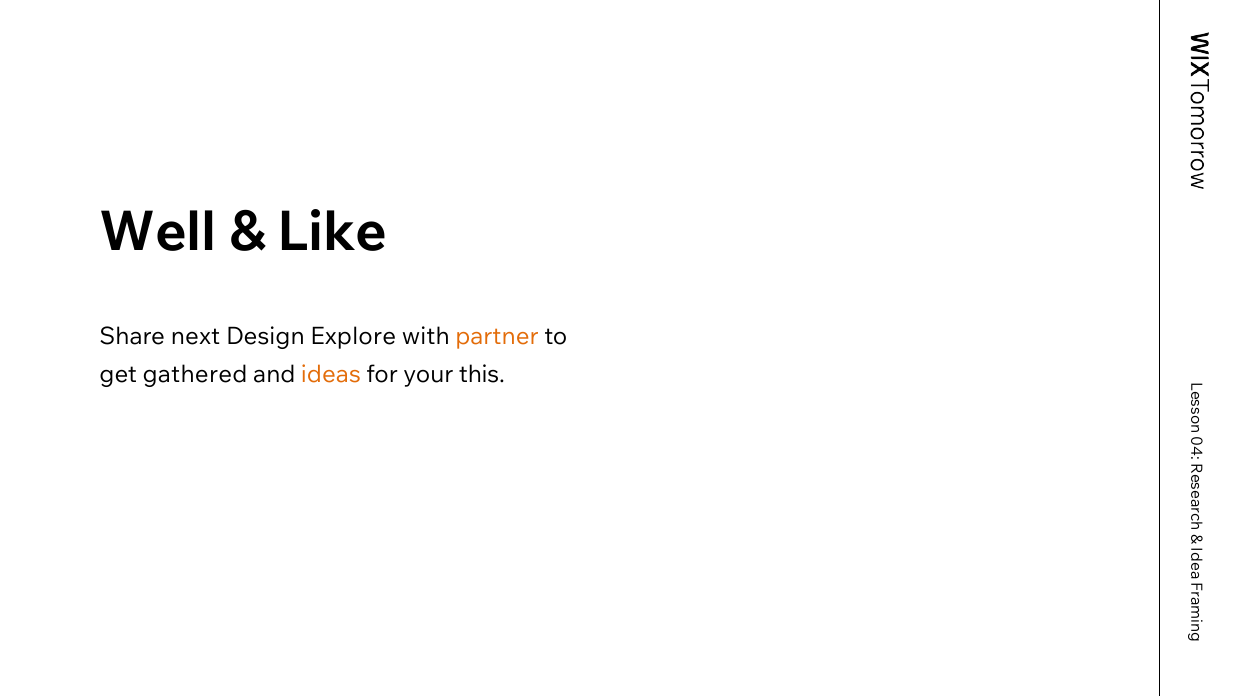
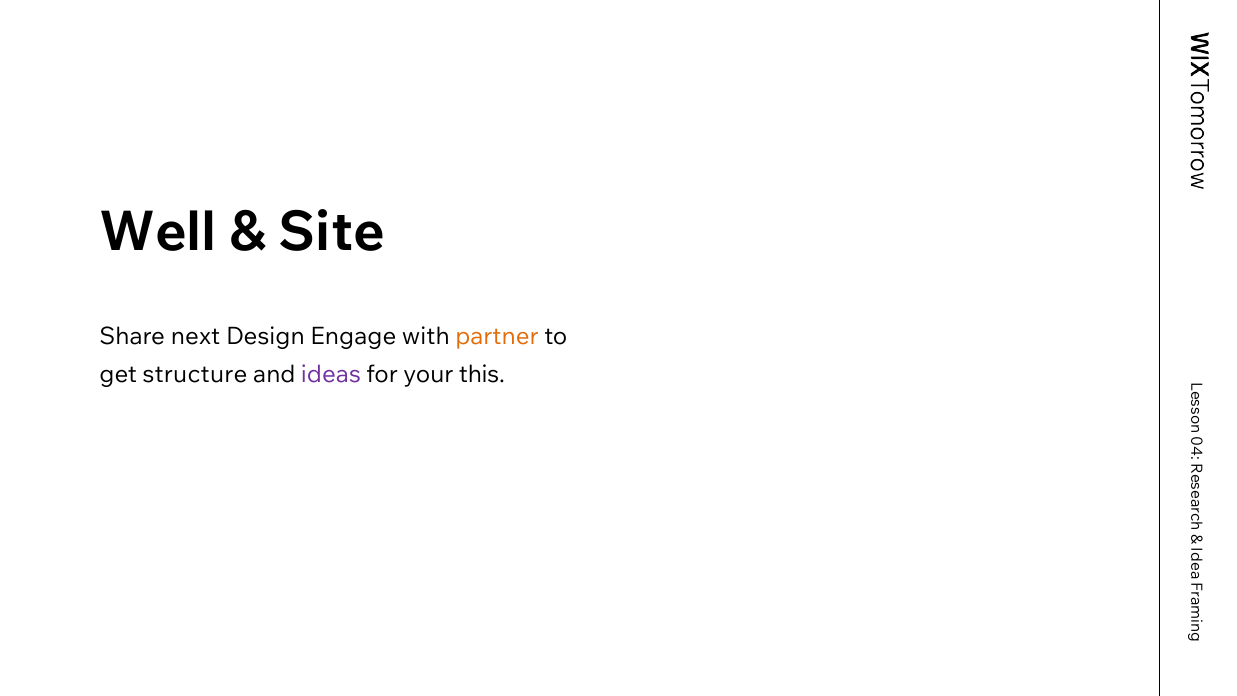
Like: Like -> Site
Explore: Explore -> Engage
gathered: gathered -> structure
ideas colour: orange -> purple
